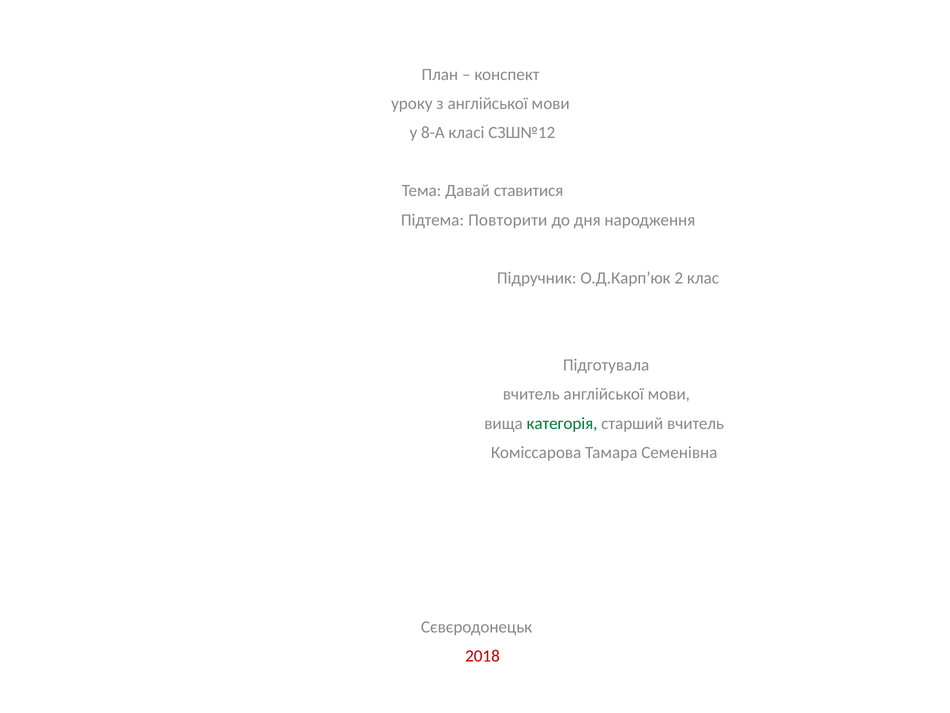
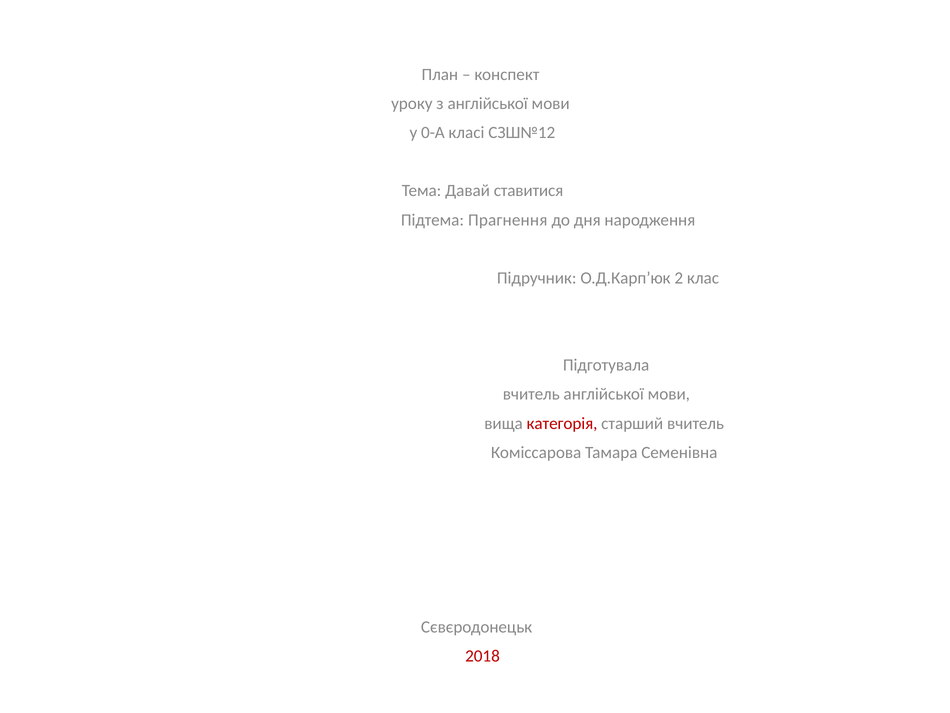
8-А: 8-А -> 0-А
Повторити: Повторити -> Прагнення
категорія colour: green -> red
